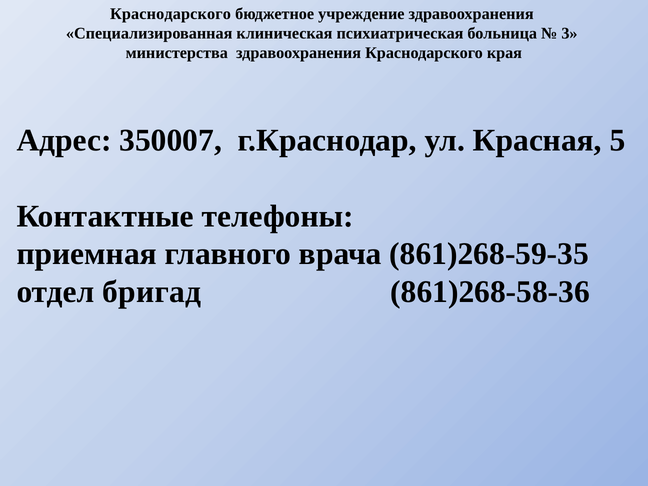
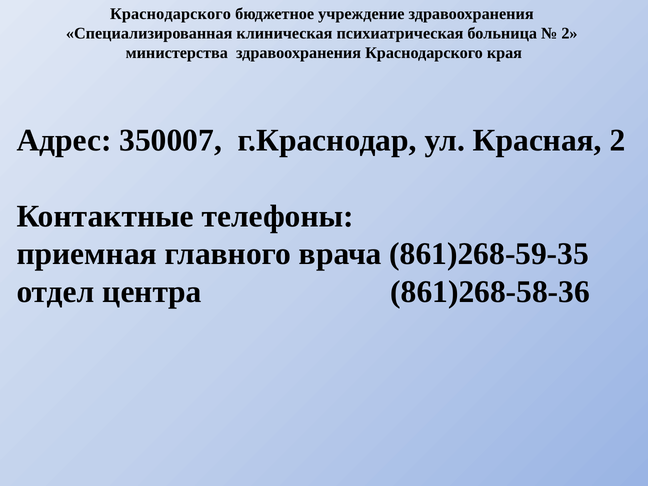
3 at (569, 33): 3 -> 2
Красная 5: 5 -> 2
бригад: бригад -> центра
